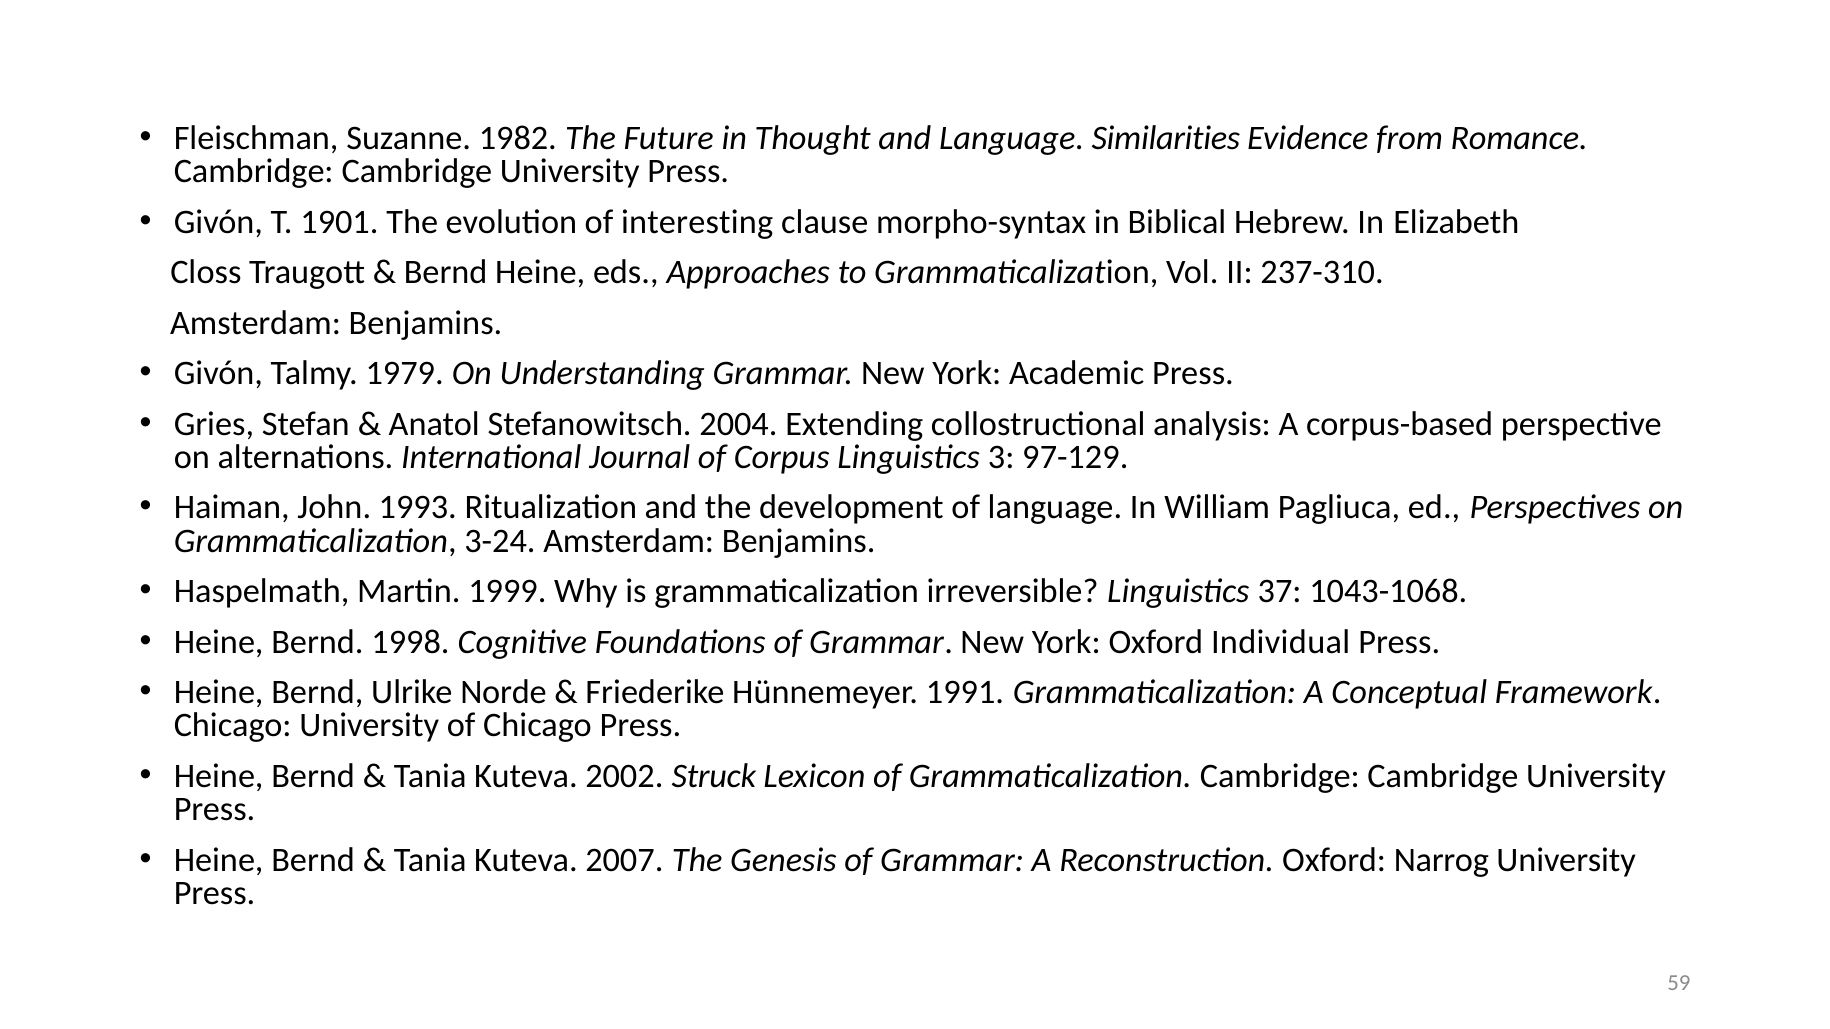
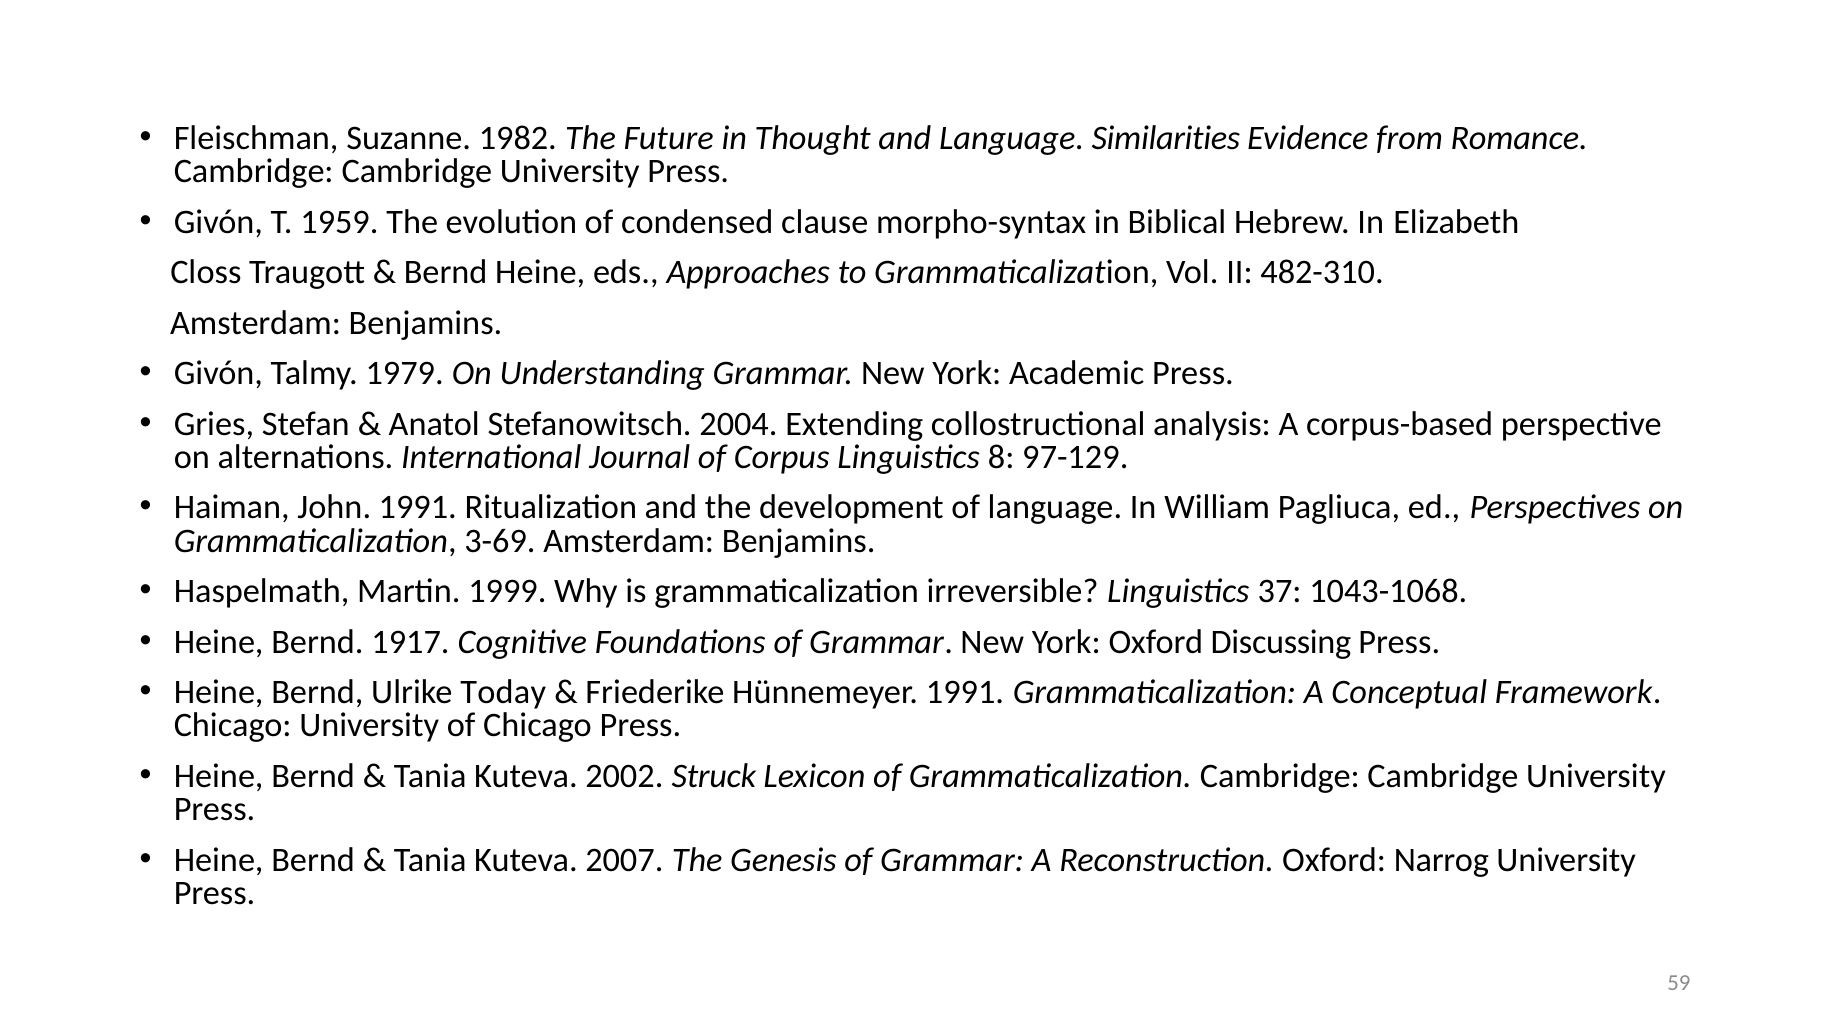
1901: 1901 -> 1959
interesting: interesting -> condensed
237-310: 237-310 -> 482-310
3: 3 -> 8
John 1993: 1993 -> 1991
3-24: 3-24 -> 3-69
1998: 1998 -> 1917
Individual: Individual -> Discussing
Norde: Norde -> Today
